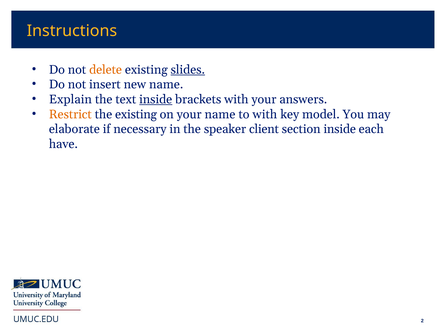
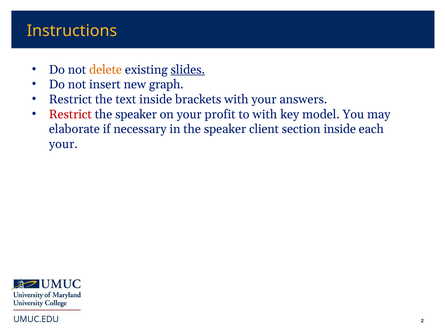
new name: name -> graph
Explain at (70, 99): Explain -> Restrict
inside at (156, 99) underline: present -> none
Restrict at (70, 114) colour: orange -> red
existing at (136, 114): existing -> speaker
your name: name -> profit
have at (63, 144): have -> your
